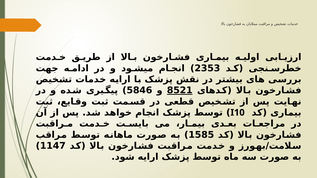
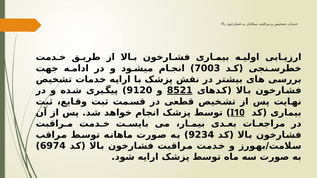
2353: 2353 -> 7003
5846: 5846 -> 9120
I10 underline: none -> present
1585: 1585 -> 9234
1147: 1147 -> 6974
